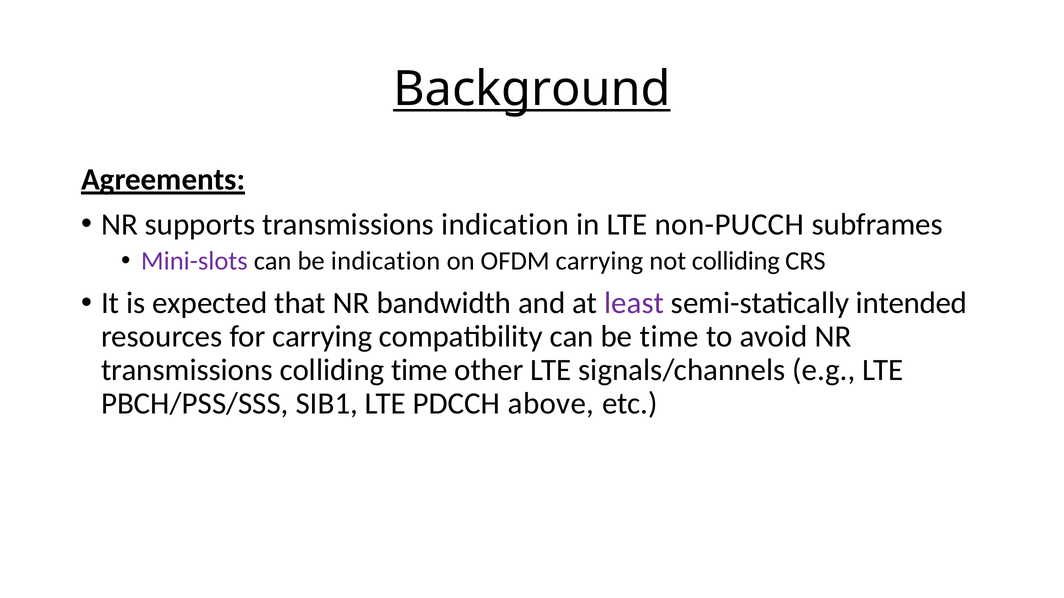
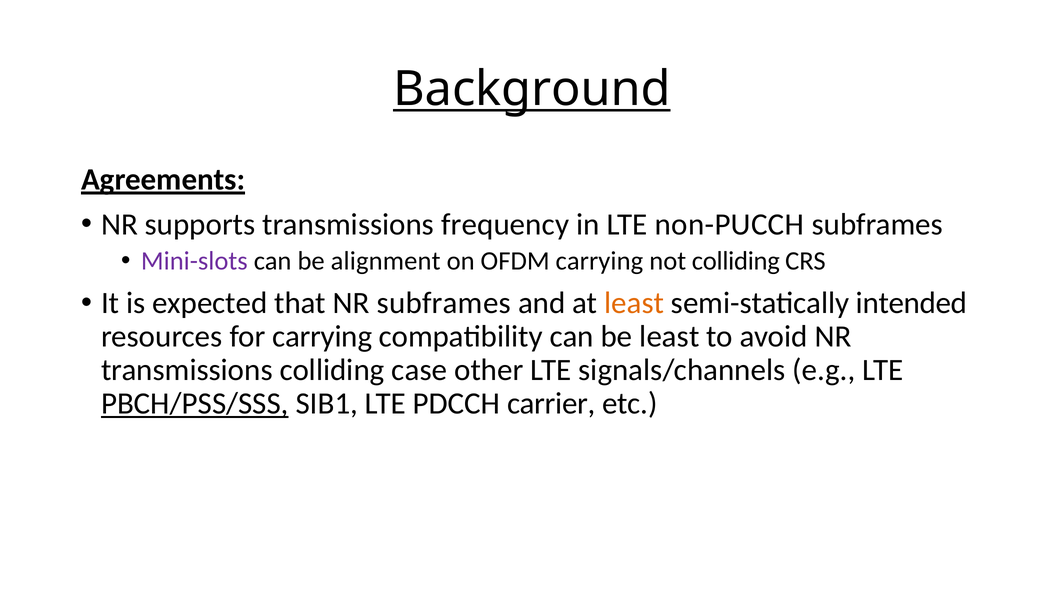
transmissions indication: indication -> frequency
be indication: indication -> alignment
NR bandwidth: bandwidth -> subframes
least at (634, 303) colour: purple -> orange
be time: time -> least
colliding time: time -> case
PBCH/PSS/SSS underline: none -> present
above: above -> carrier
